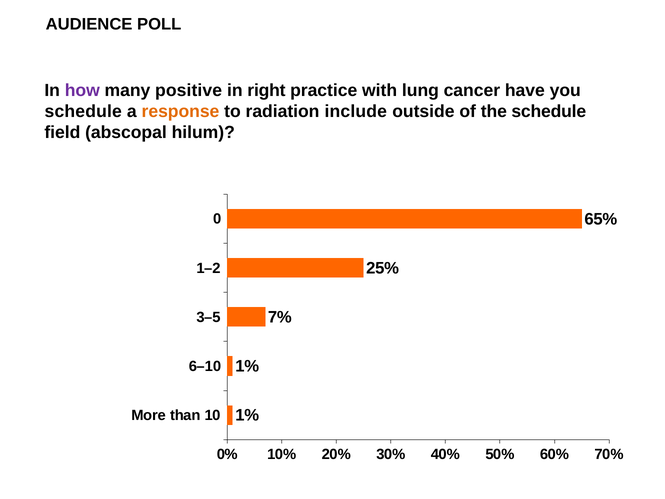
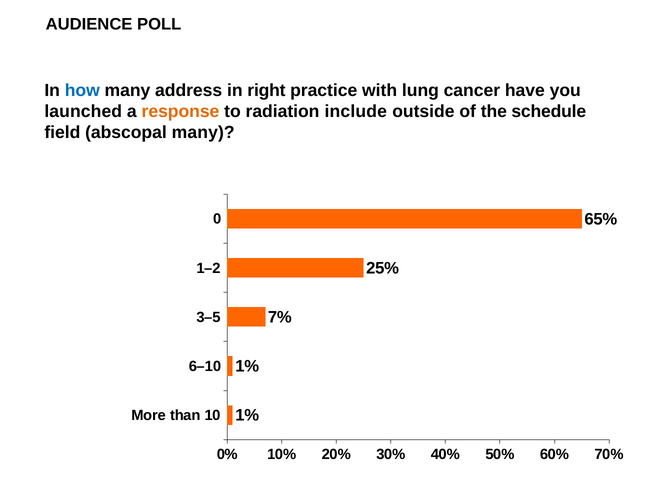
how colour: purple -> blue
positive: positive -> address
schedule at (83, 112): schedule -> launched
abscopal hilum: hilum -> many
